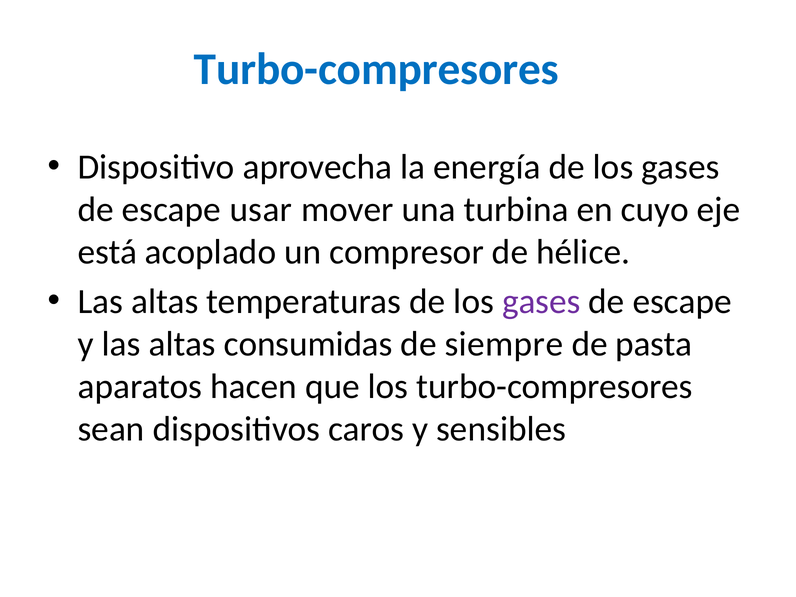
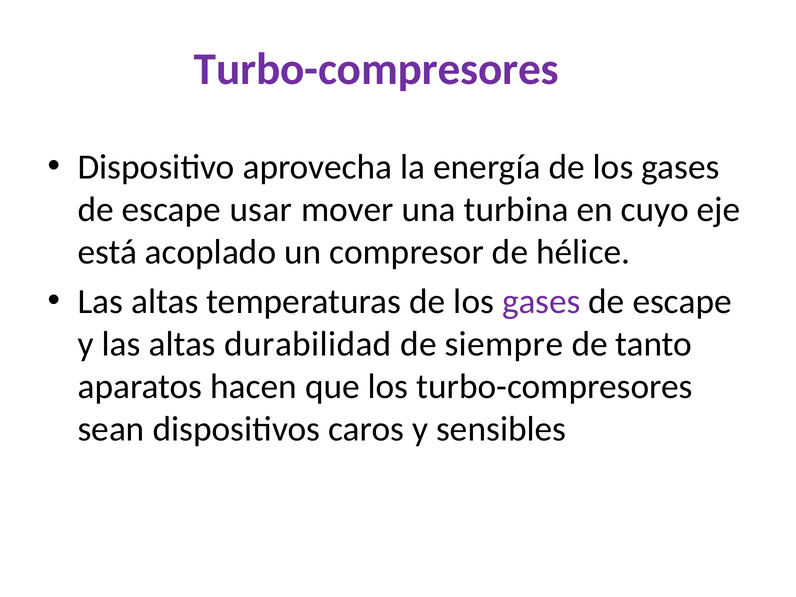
Turbo-compresores at (376, 70) colour: blue -> purple
consumidas: consumidas -> durabilidad
pasta: pasta -> tanto
